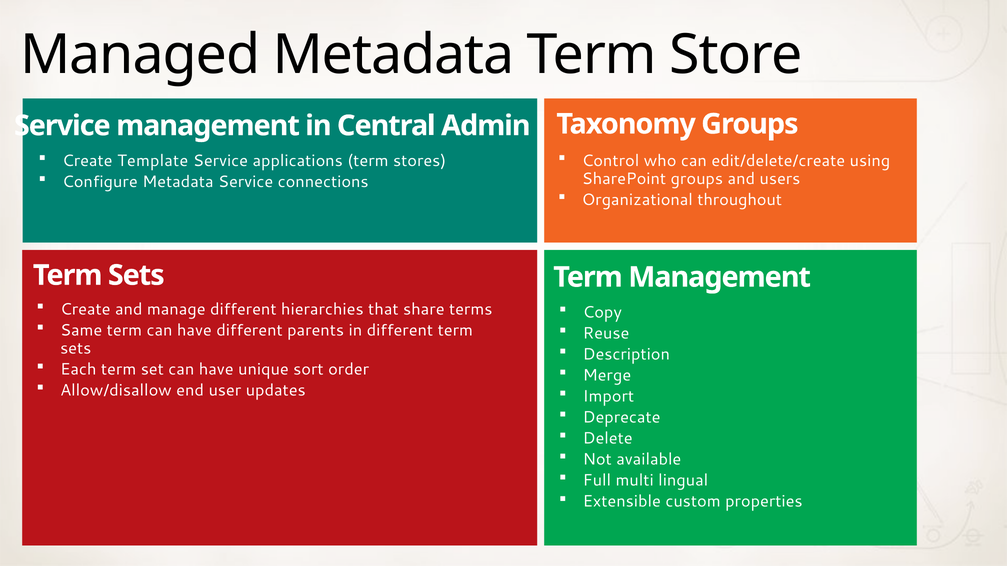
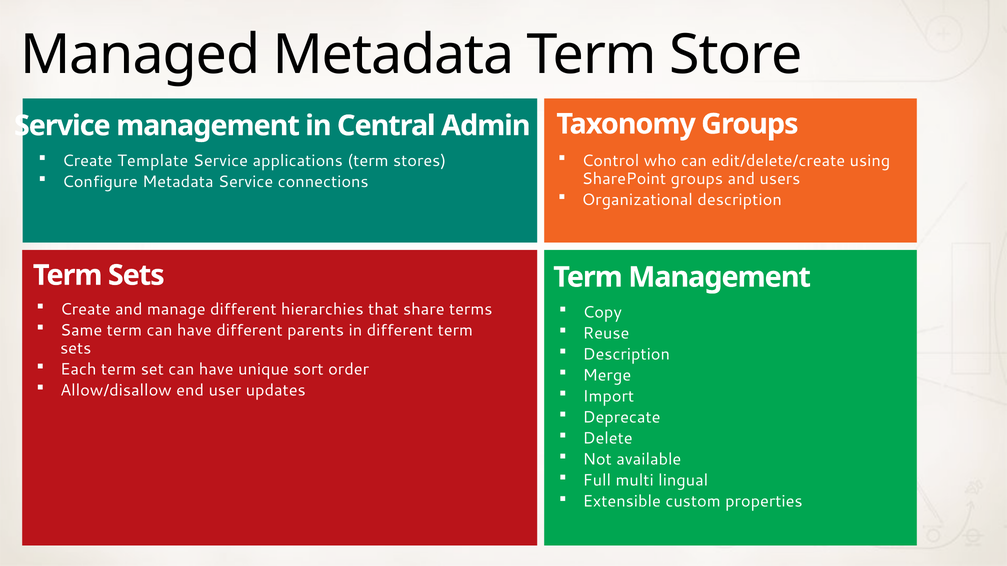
Organizational throughout: throughout -> description
